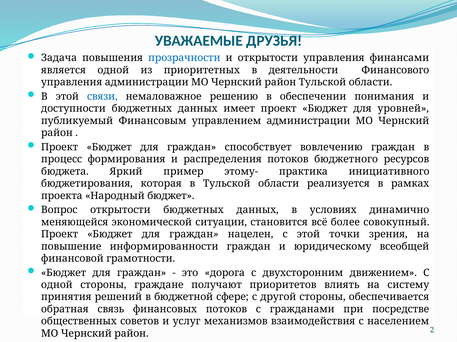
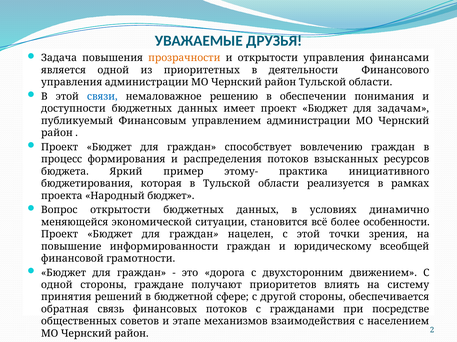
прозрачности colour: blue -> orange
уровней: уровней -> задачам
бюджетного: бюджетного -> взысканных
совокупный: совокупный -> особенности
услуг: услуг -> этапе
